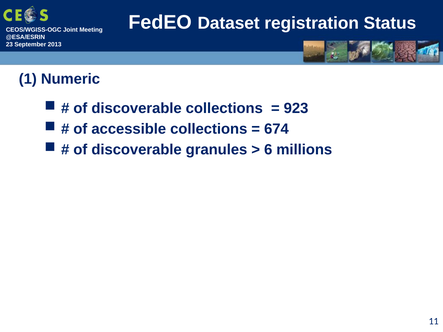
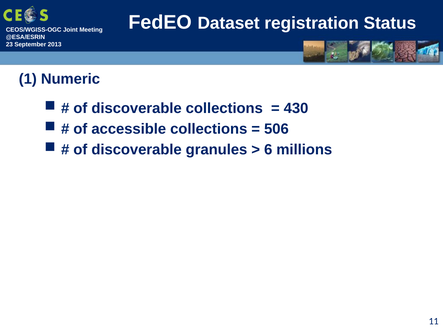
923: 923 -> 430
674: 674 -> 506
